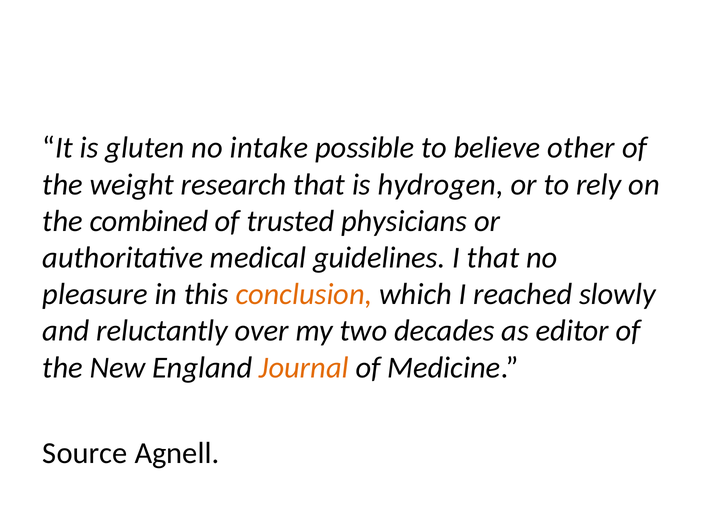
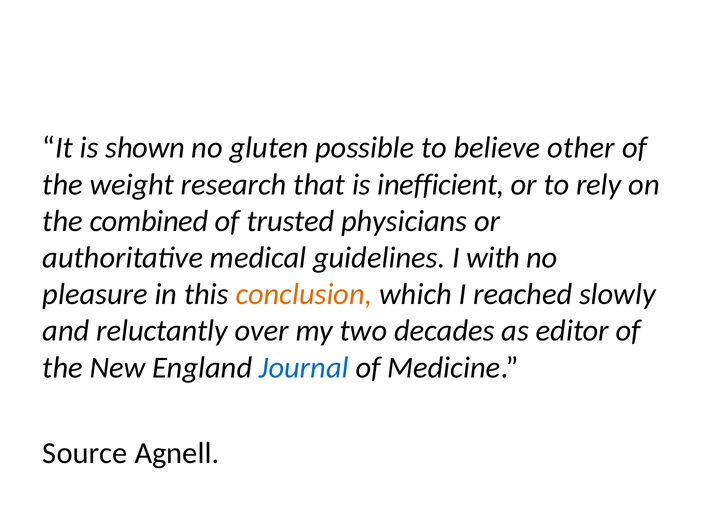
gluten: gluten -> shown
intake: intake -> gluten
hydrogen: hydrogen -> inefficient
I that: that -> with
Journal colour: orange -> blue
